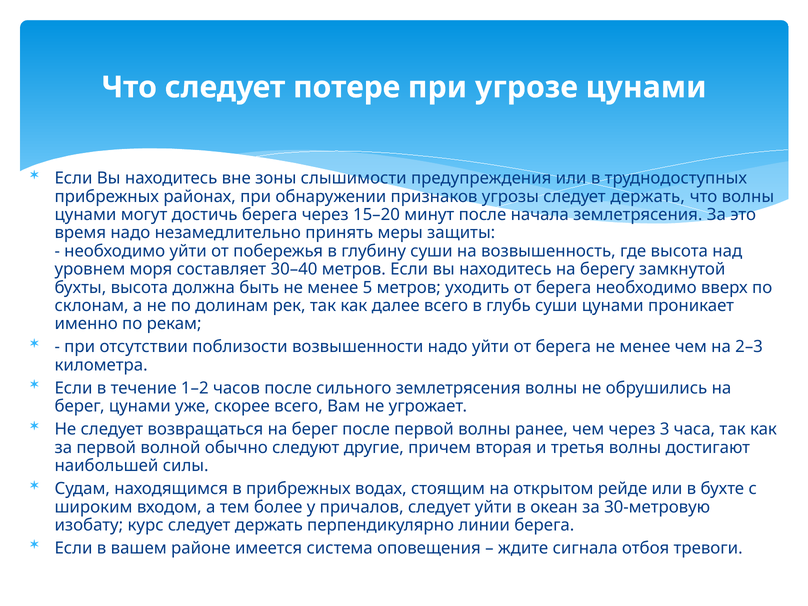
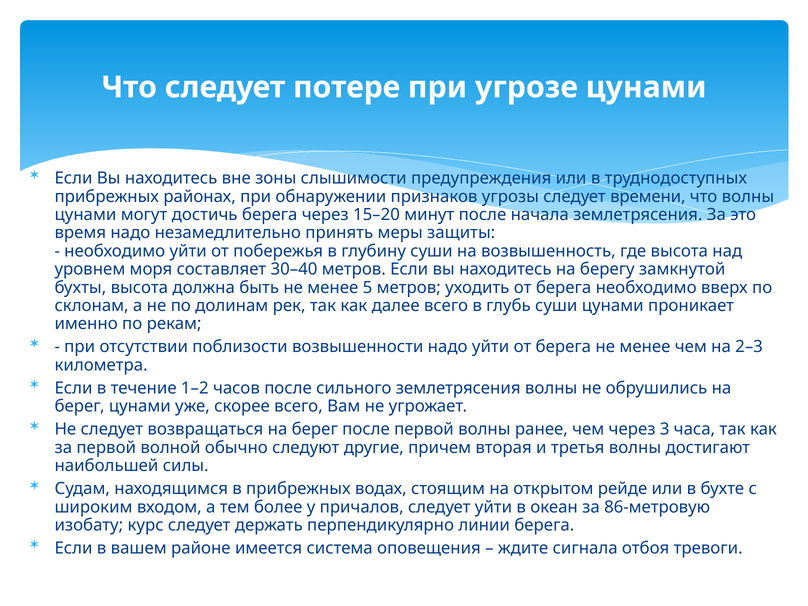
угрозы следует держать: держать -> времени
30-метровую: 30-метровую -> 86-метровую
